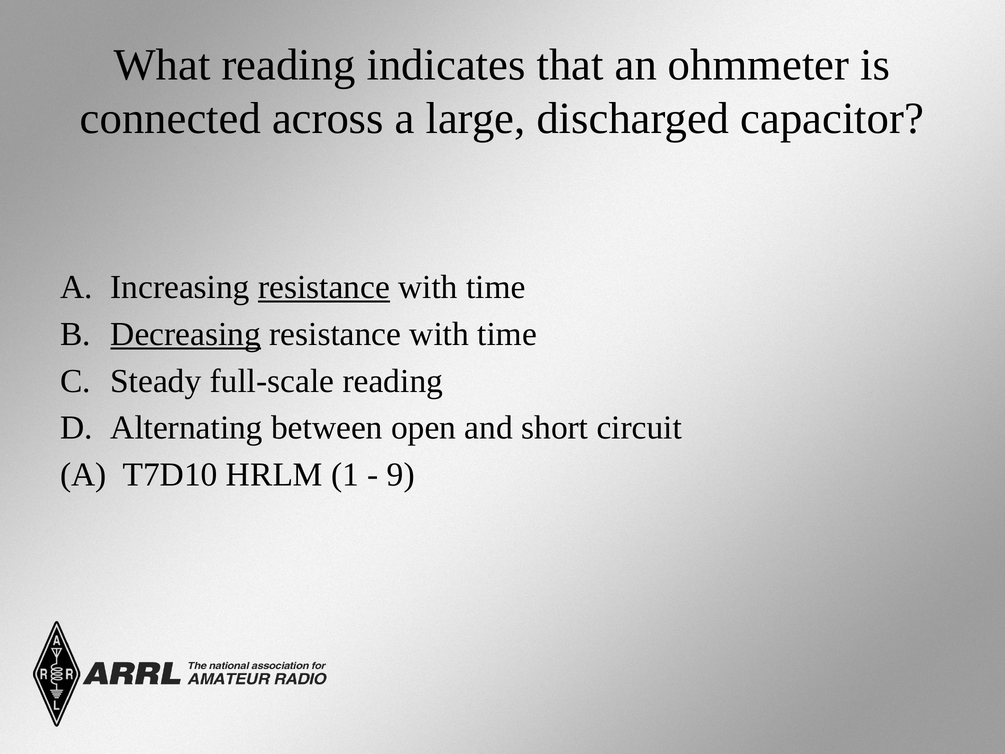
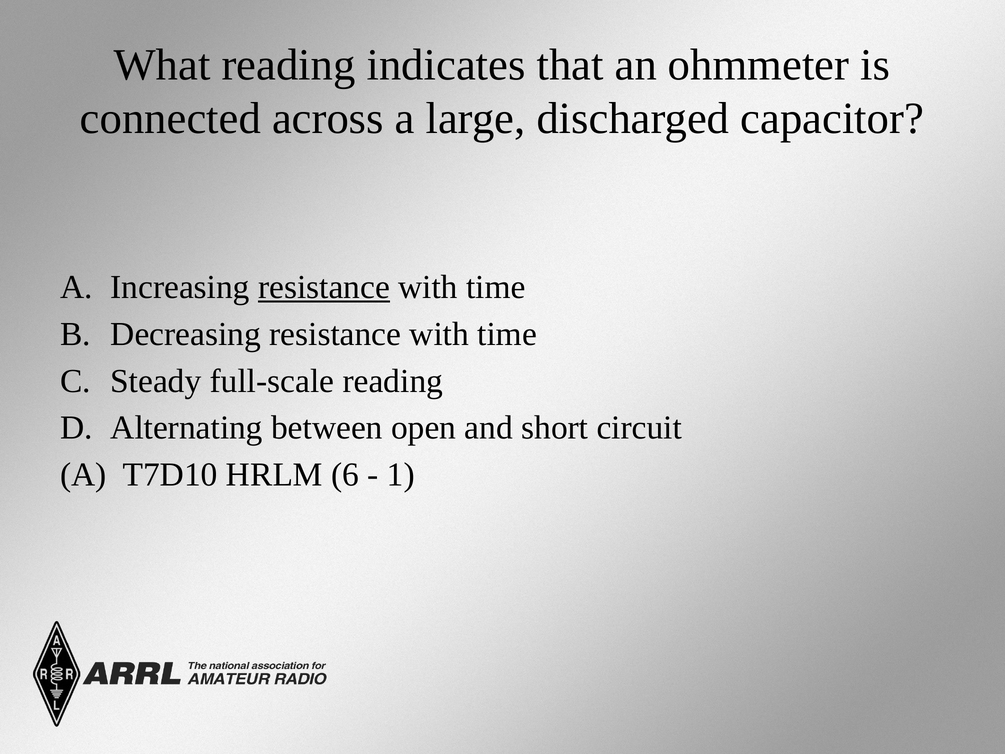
Decreasing underline: present -> none
1: 1 -> 6
9: 9 -> 1
